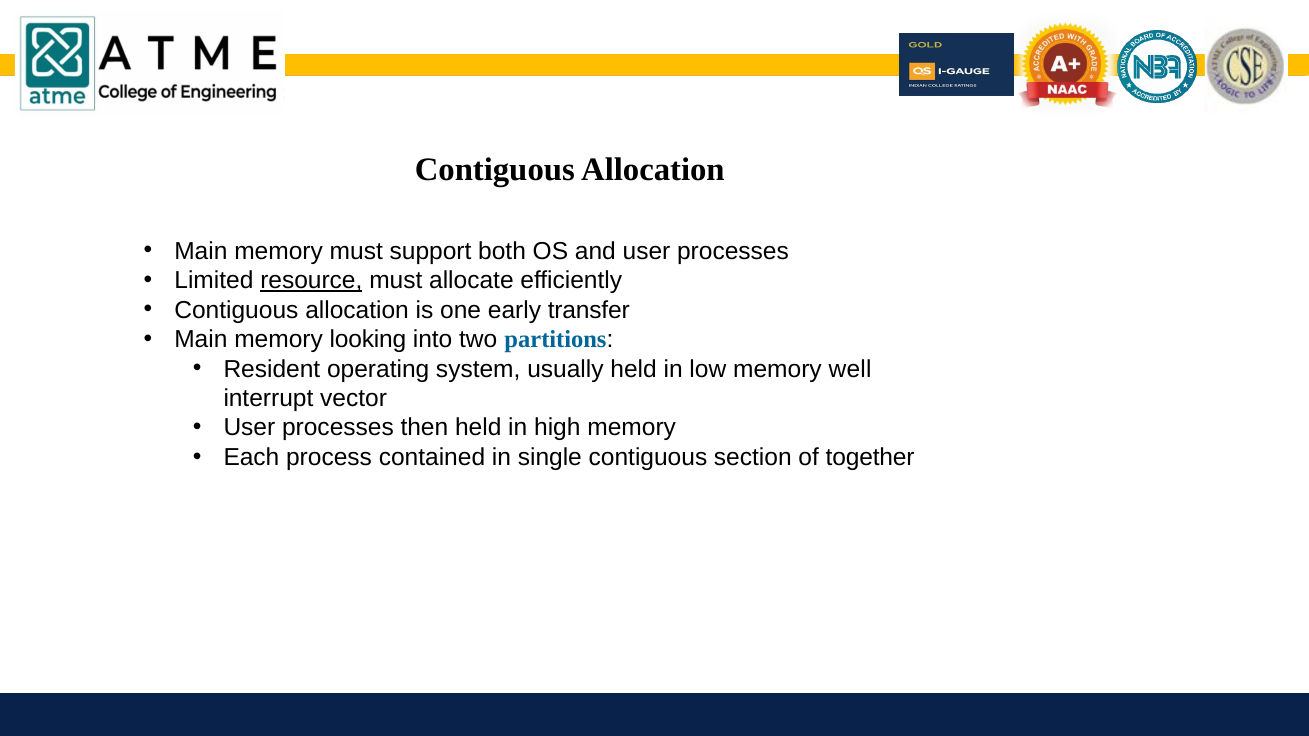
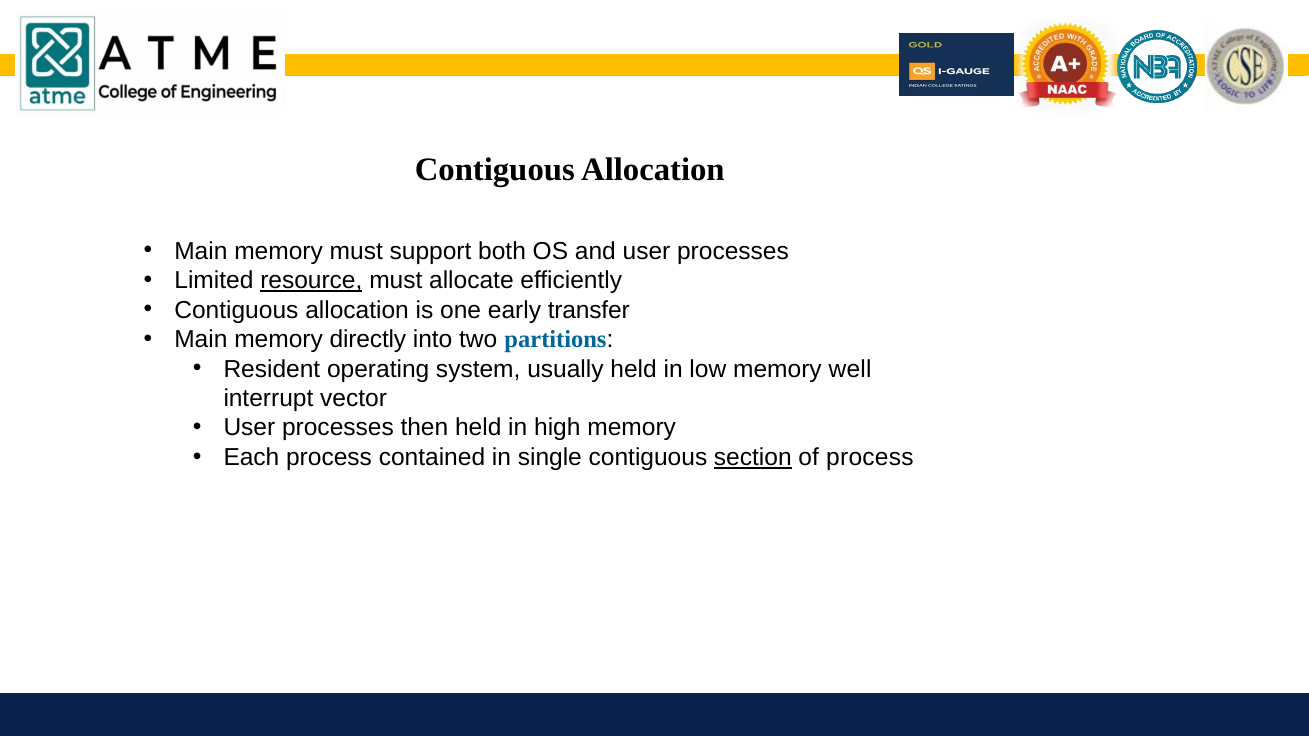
looking: looking -> directly
section underline: none -> present
of together: together -> process
